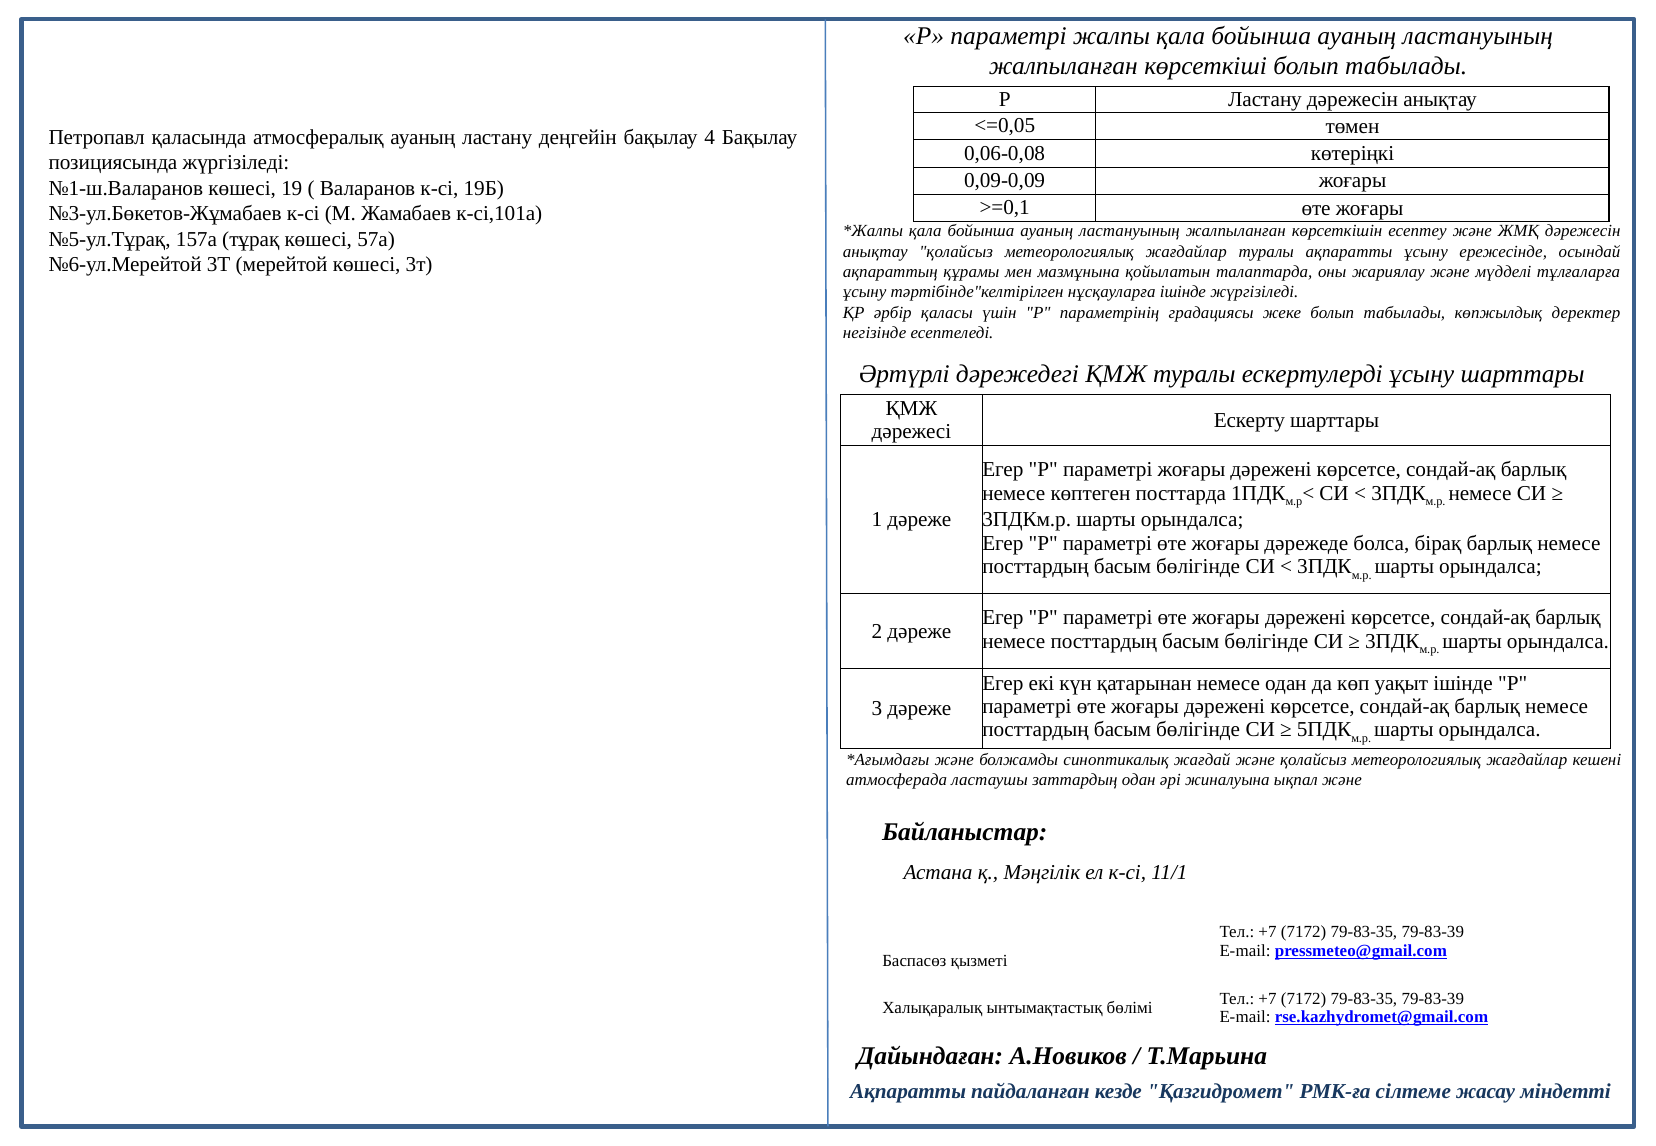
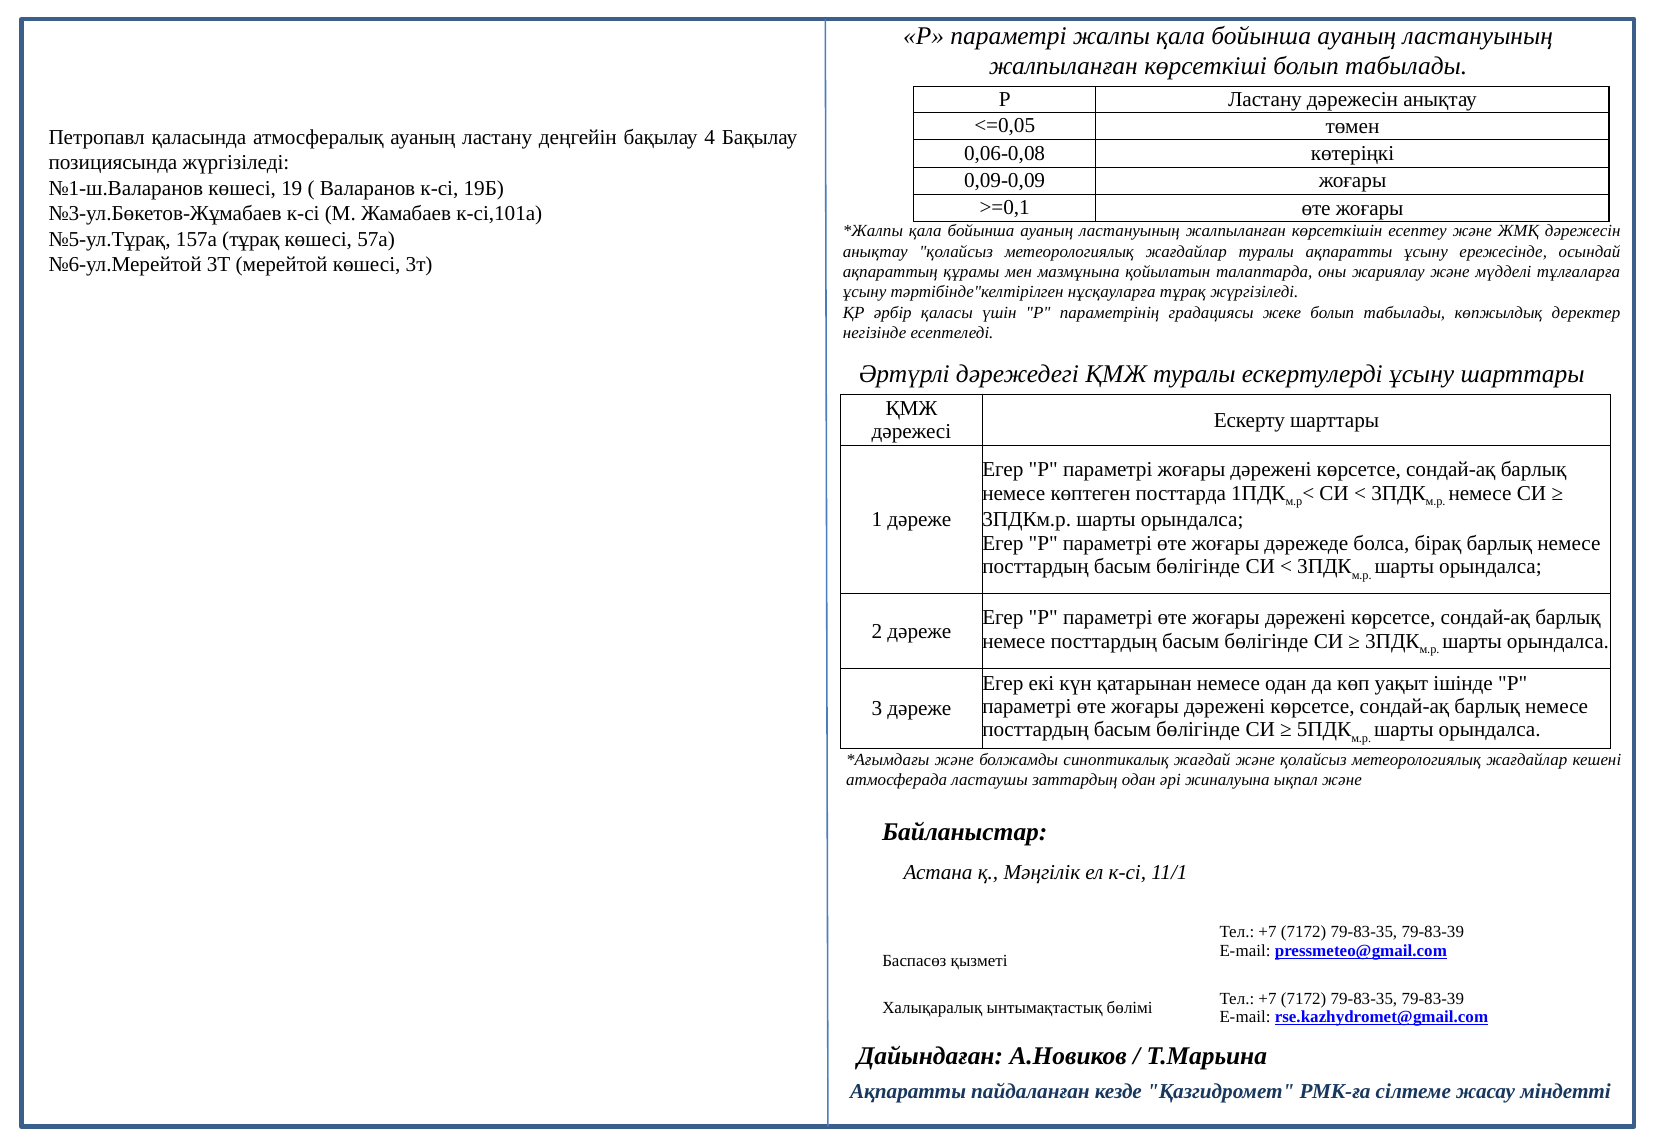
нұсқауларға ішінде: ішінде -> тұрақ
